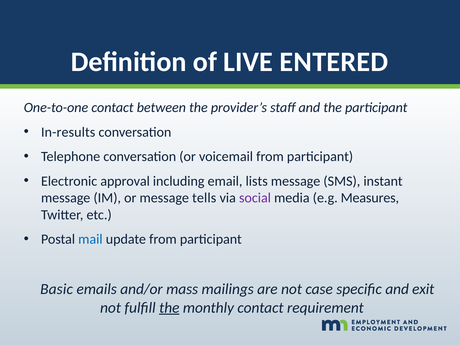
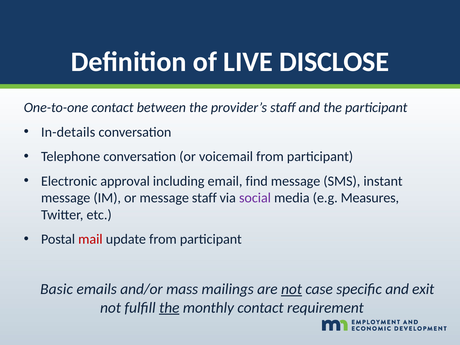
ENTERED: ENTERED -> DISCLOSE
In-results: In-results -> In-details
lists: lists -> find
message tells: tells -> staff
mail colour: blue -> red
not at (292, 289) underline: none -> present
